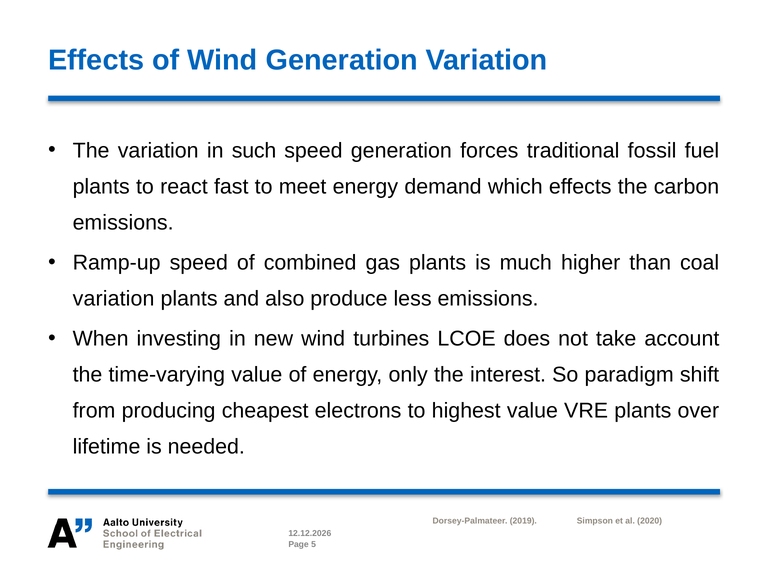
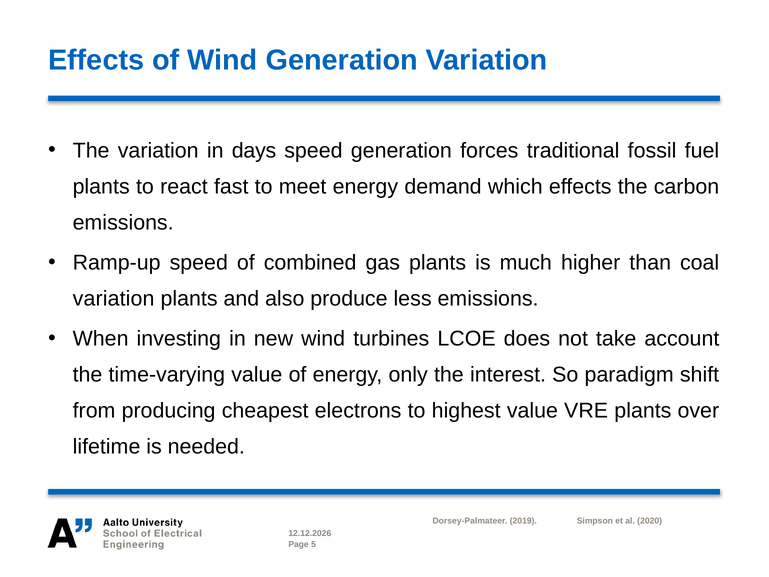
such: such -> days
